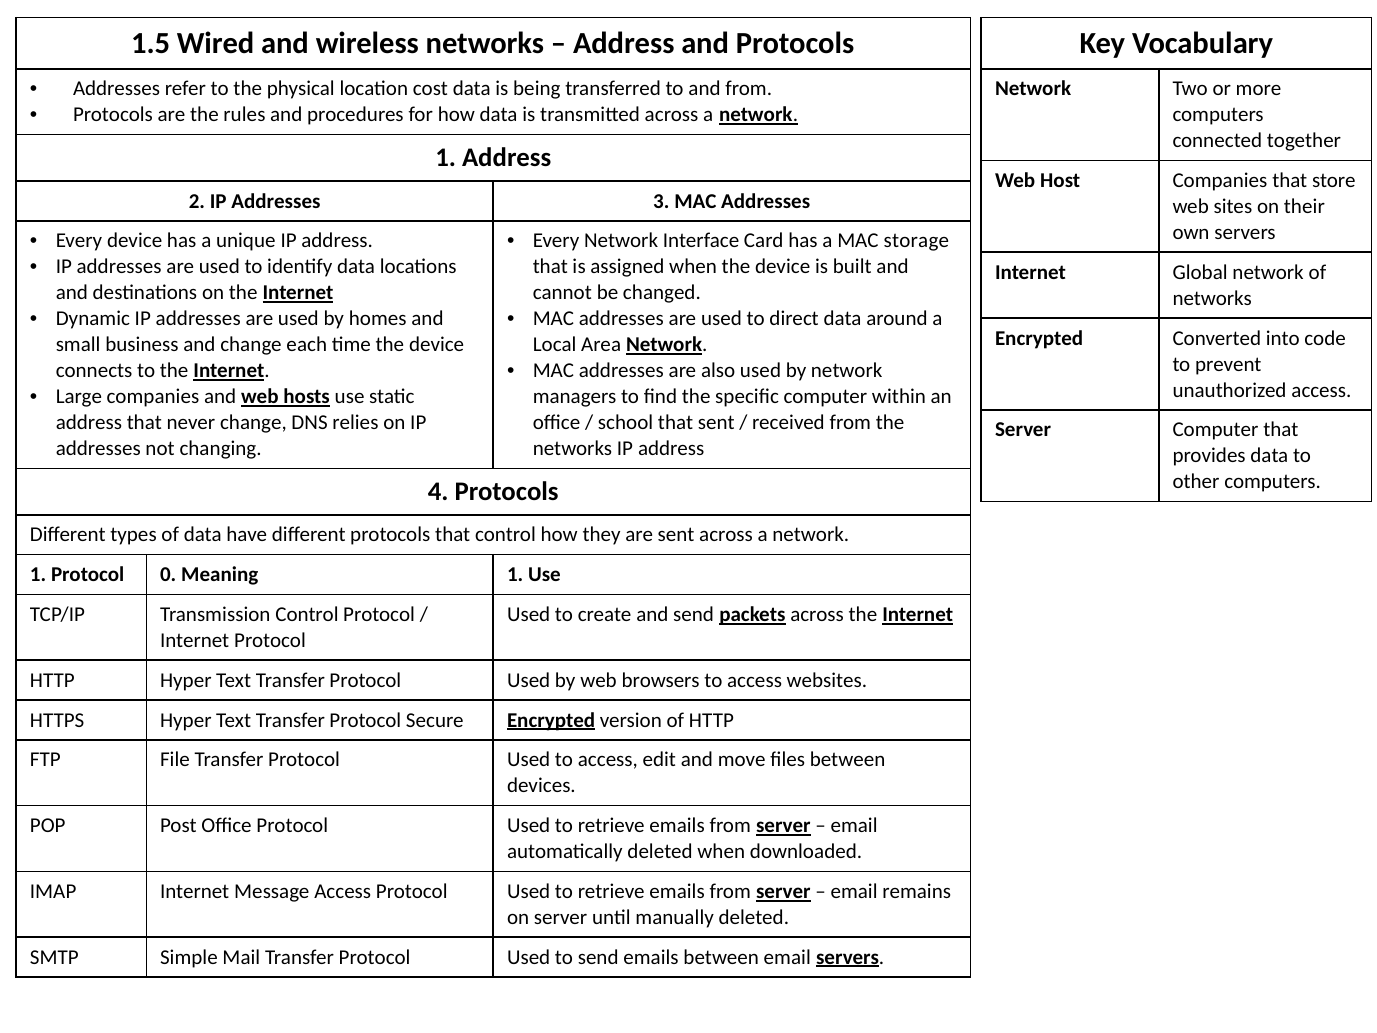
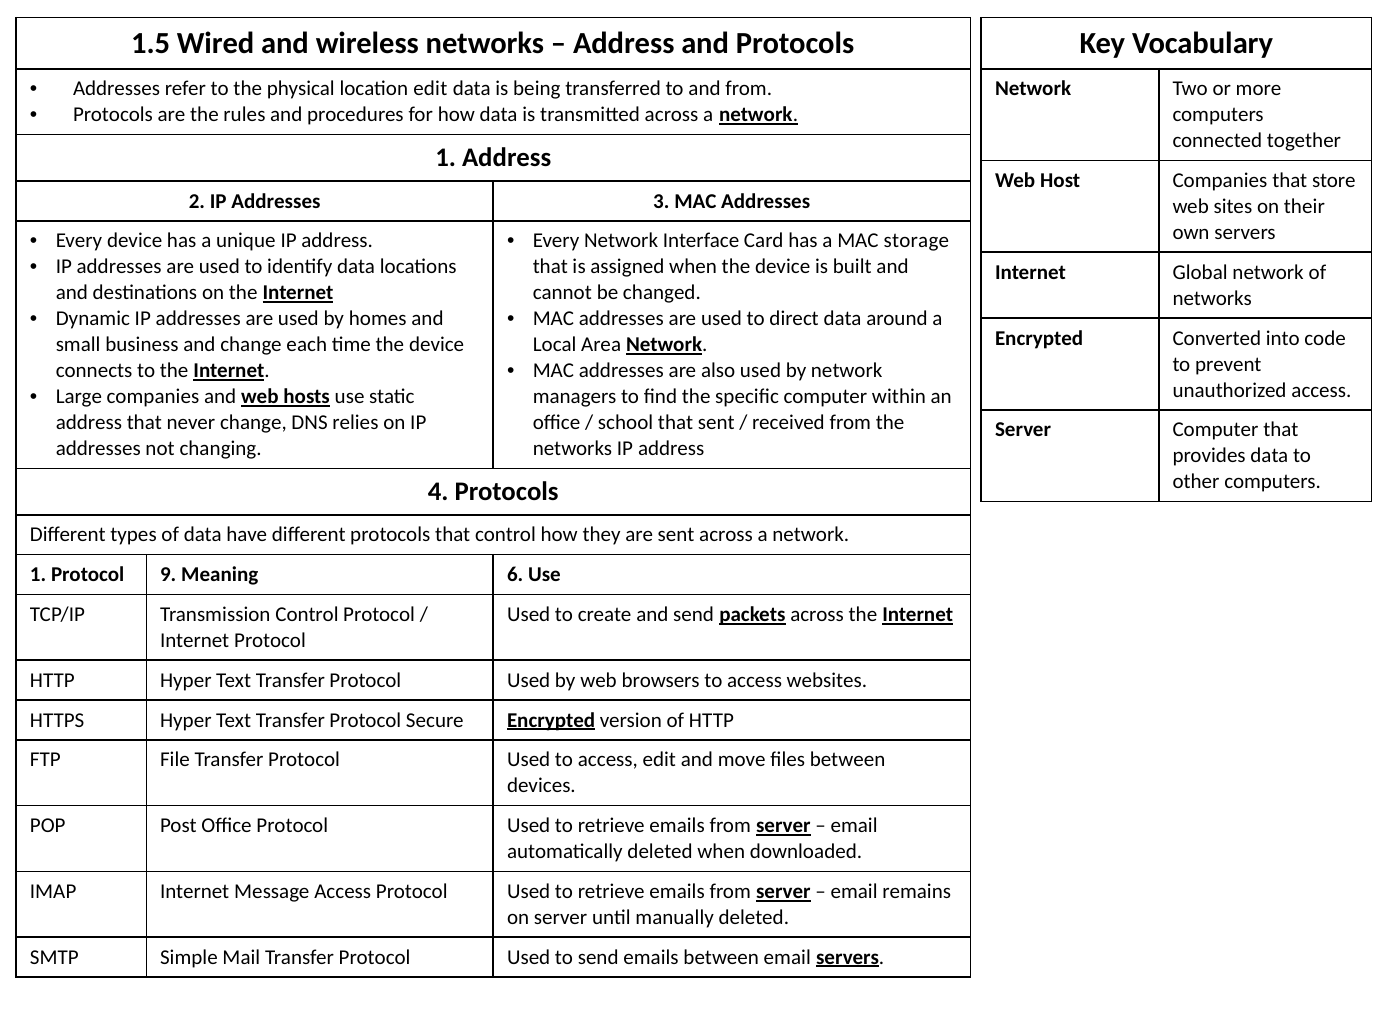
location cost: cost -> edit
0: 0 -> 9
Meaning 1: 1 -> 6
